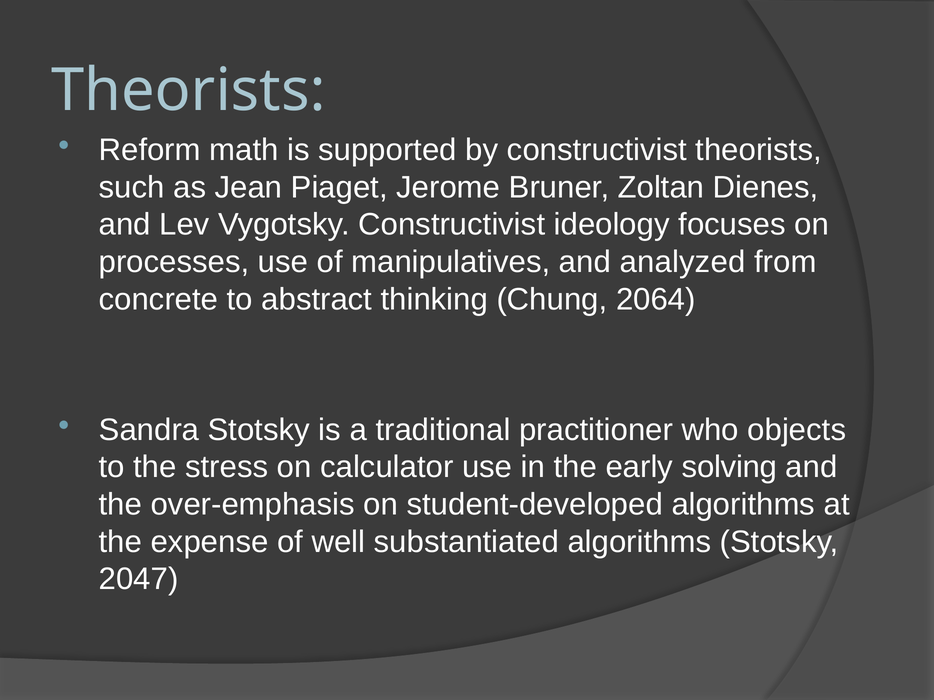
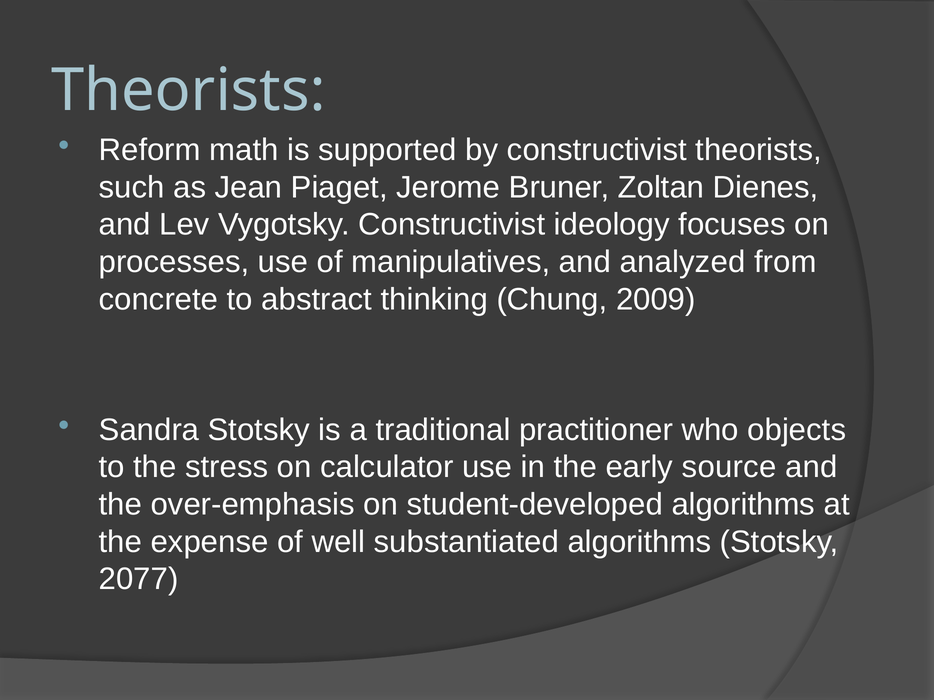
2064: 2064 -> 2009
solving: solving -> source
2047: 2047 -> 2077
